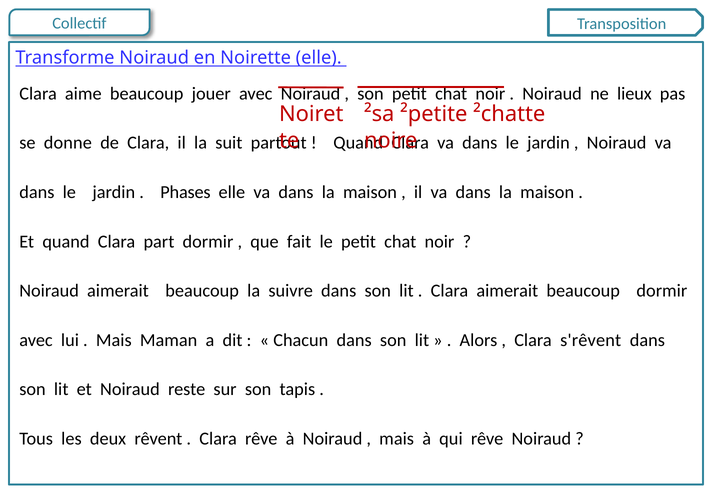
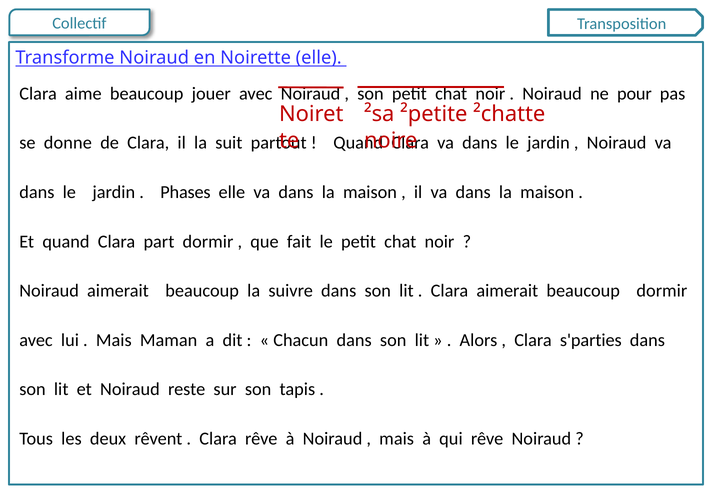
lieux: lieux -> pour
s'rêvent: s'rêvent -> s'parties
